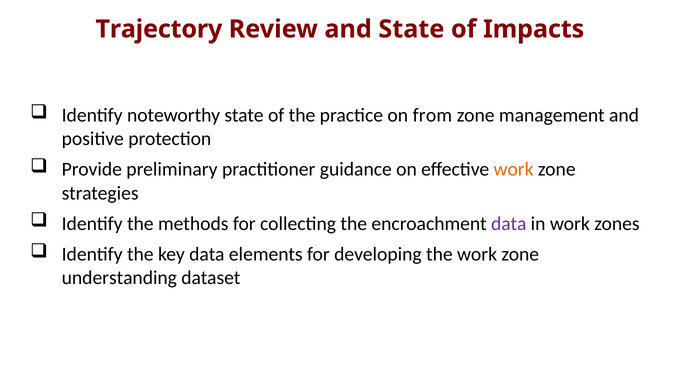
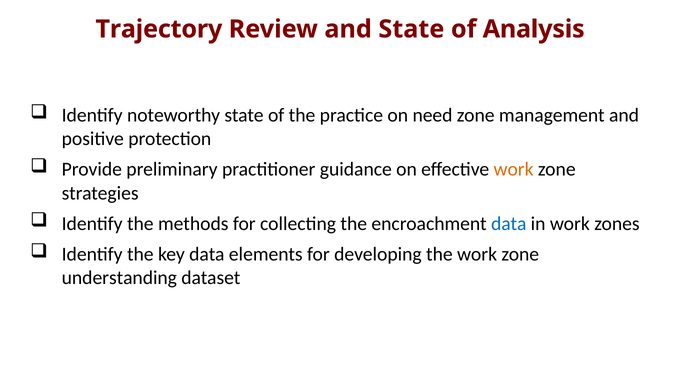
Impacts: Impacts -> Analysis
from: from -> need
data at (509, 223) colour: purple -> blue
